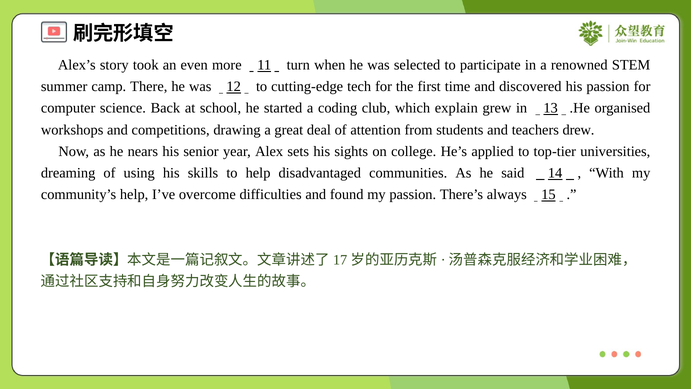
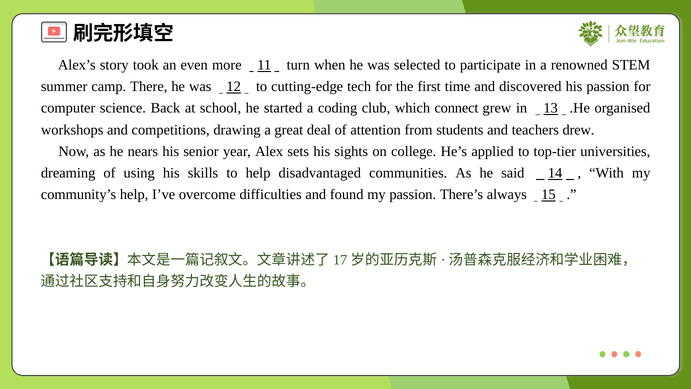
explain: explain -> connect
